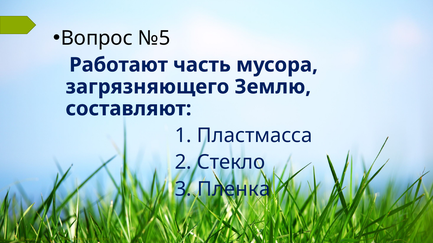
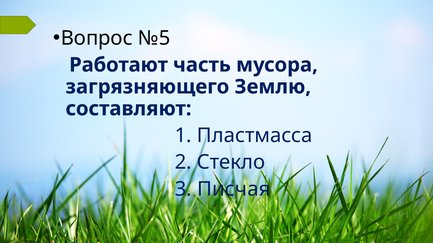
Пленка: Пленка -> Писчая
